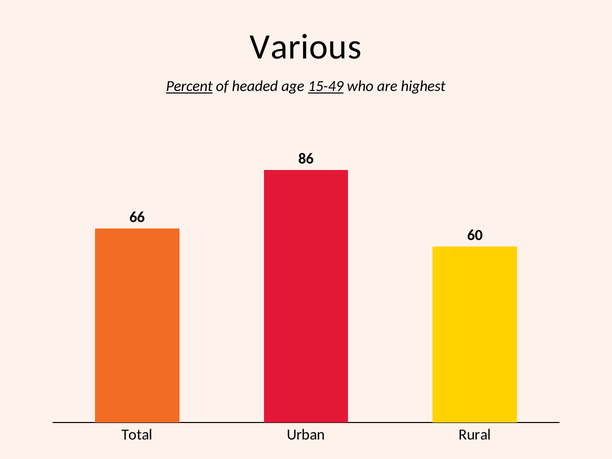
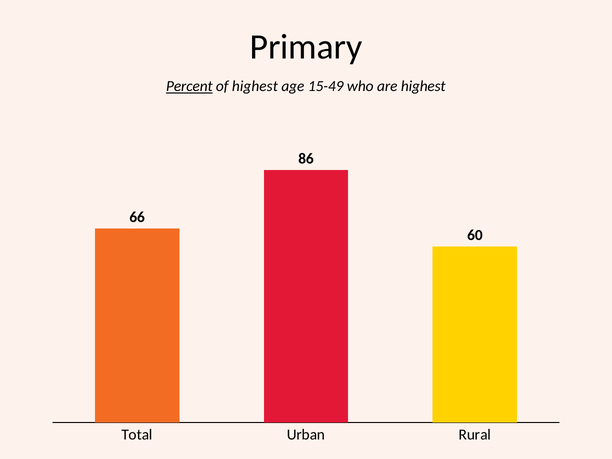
Various: Various -> Primary
of headed: headed -> highest
15-49 underline: present -> none
